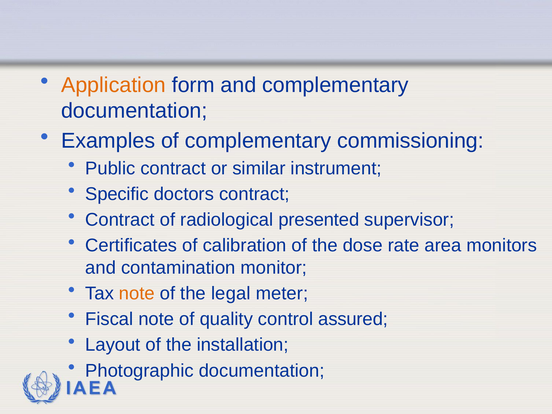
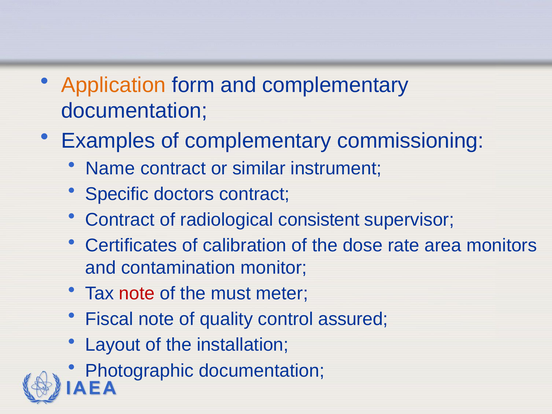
Public: Public -> Name
presented: presented -> consistent
note at (137, 293) colour: orange -> red
legal: legal -> must
